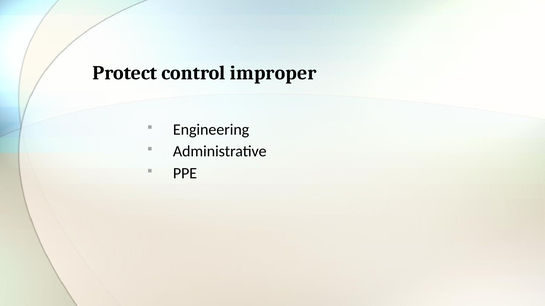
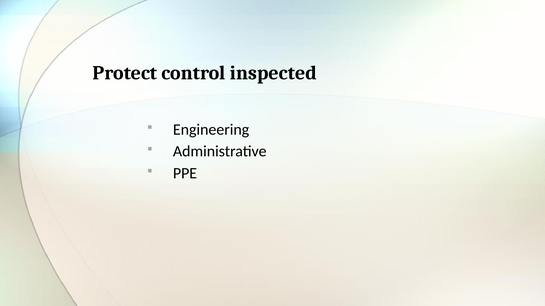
improper: improper -> inspected
